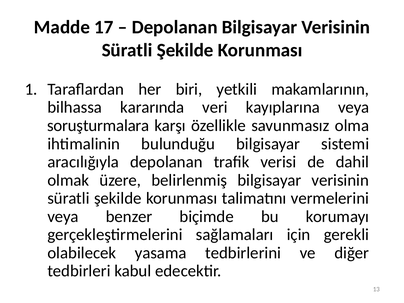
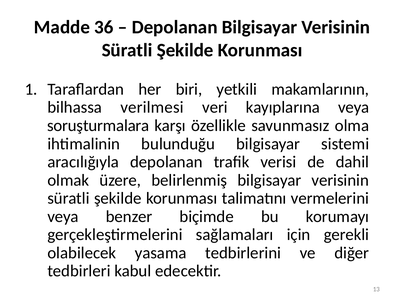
17: 17 -> 36
kararında: kararında -> verilmesi
